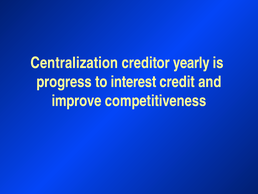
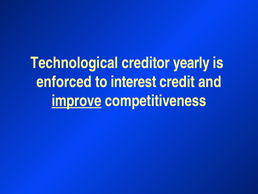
Centralization: Centralization -> Technological
progress: progress -> enforced
improve underline: none -> present
